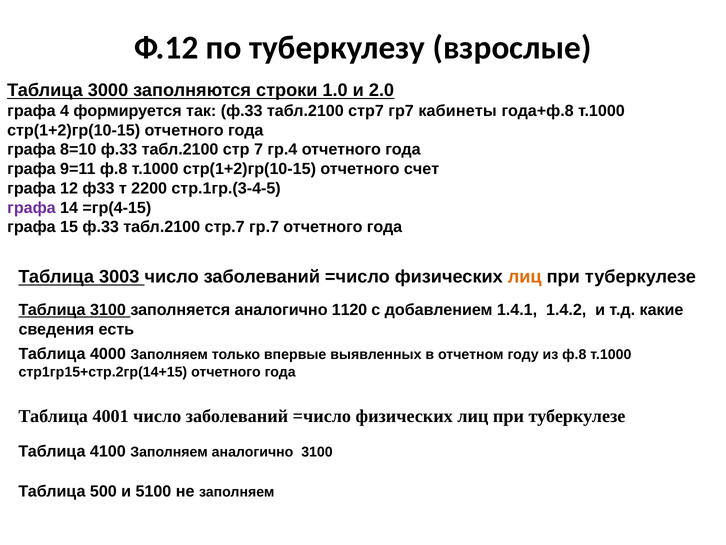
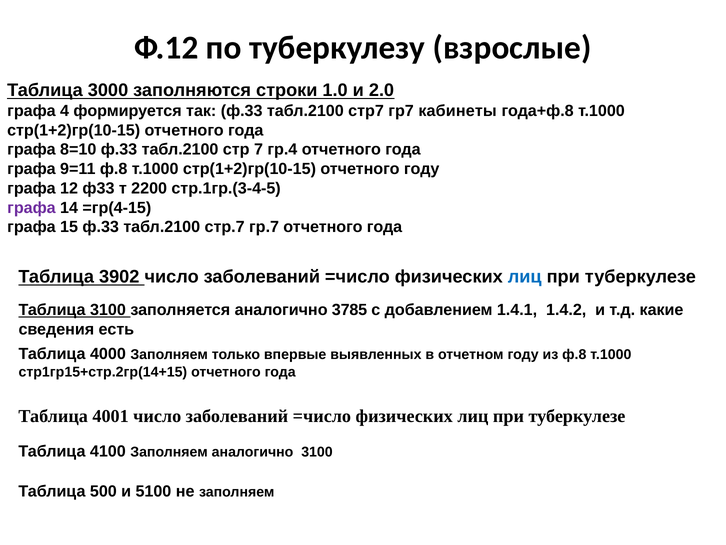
отчетного счет: счет -> году
3003: 3003 -> 3902
лиц at (525, 277) colour: orange -> blue
1120: 1120 -> 3785
